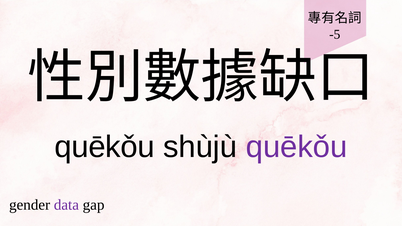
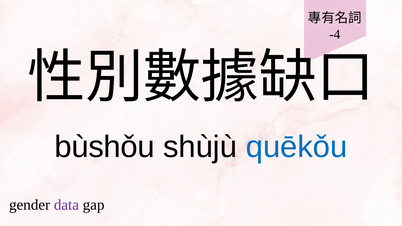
-5: -5 -> -4
quēkǒu at (105, 147): quēkǒu -> bùshǒu
quēkǒu at (297, 147) colour: purple -> blue
